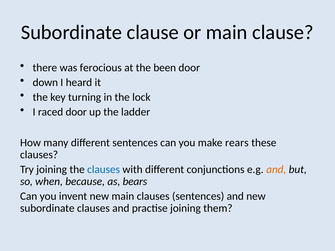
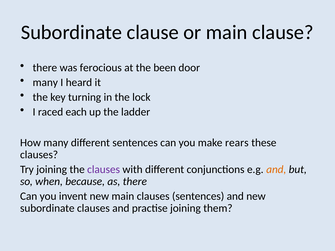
down at (45, 83): down -> many
raced door: door -> each
clauses at (104, 170) colour: blue -> purple
as bears: bears -> there
